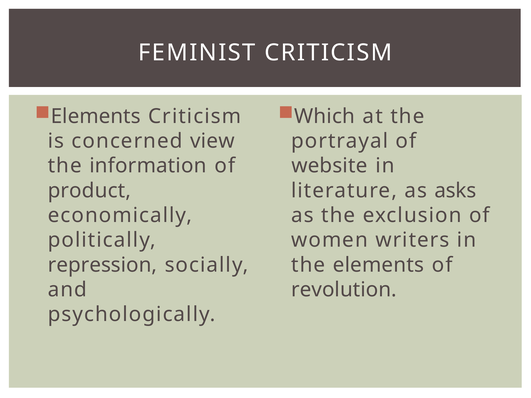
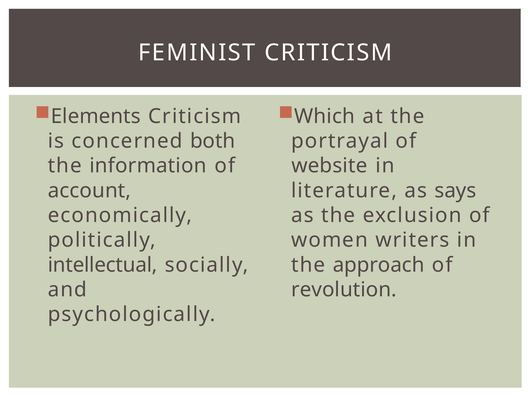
view: view -> both
product: product -> account
asks: asks -> says
repression: repression -> intellectual
the elements: elements -> approach
